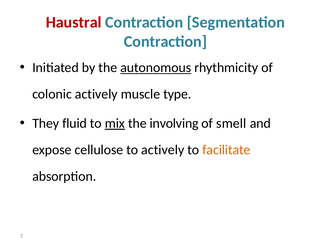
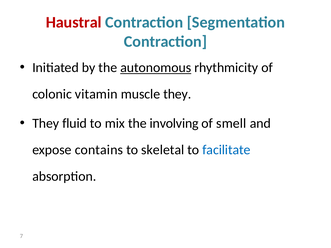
colonic actively: actively -> vitamin
muscle type: type -> they
mix underline: present -> none
cellulose: cellulose -> contains
to actively: actively -> skeletal
facilitate colour: orange -> blue
